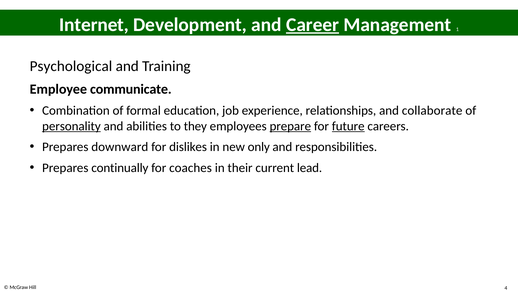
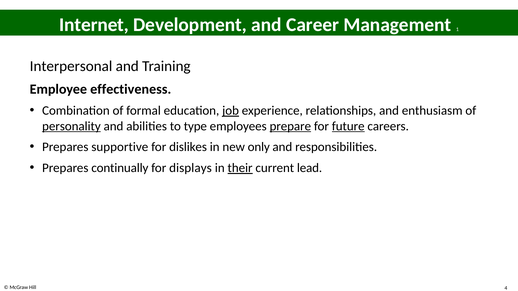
Career underline: present -> none
Psychological: Psychological -> Interpersonal
communicate: communicate -> effectiveness
job underline: none -> present
collaborate: collaborate -> enthusiasm
they: they -> type
downward: downward -> supportive
coaches: coaches -> displays
their underline: none -> present
